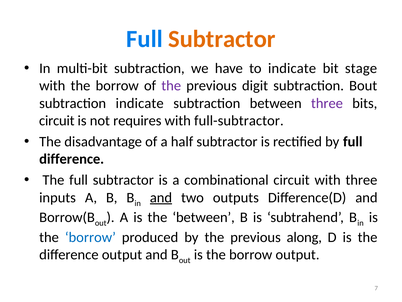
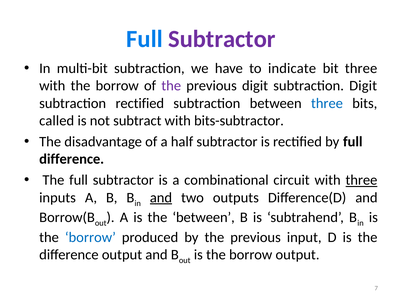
Subtractor at (222, 39) colour: orange -> purple
bit stage: stage -> three
subtraction Bout: Bout -> Digit
subtraction indicate: indicate -> rectified
three at (327, 103) colour: purple -> blue
circuit at (57, 120): circuit -> called
requires: requires -> subtract
full-subtractor: full-subtractor -> bits-subtractor
three at (361, 180) underline: none -> present
along: along -> input
